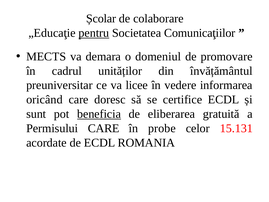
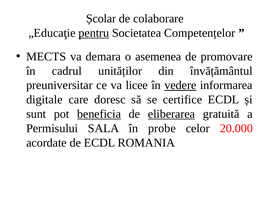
Comunicaţiilor: Comunicaţiilor -> Competențelor
domeniul: domeniul -> asemenea
vedere underline: none -> present
oricând: oricând -> digitale
eliberarea underline: none -> present
Permisului CARE: CARE -> SALA
15.131: 15.131 -> 20.000
